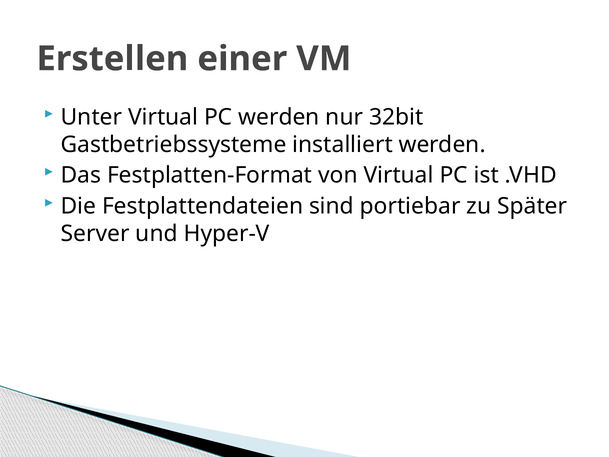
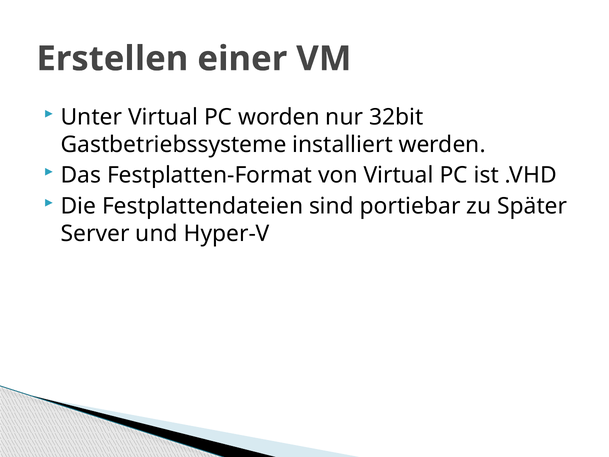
PC werden: werden -> worden
